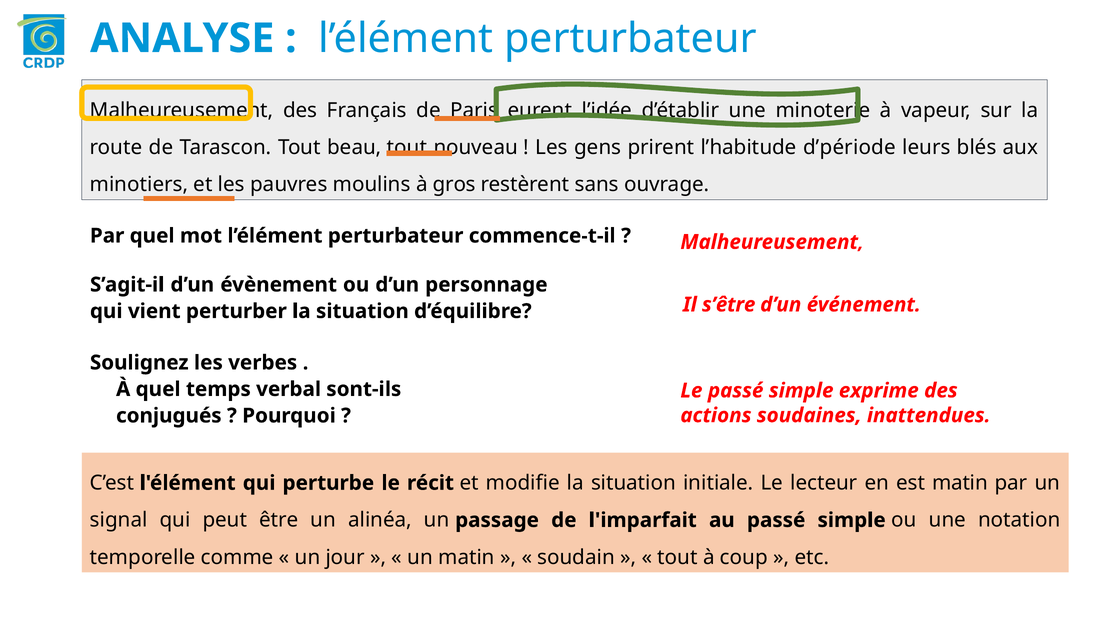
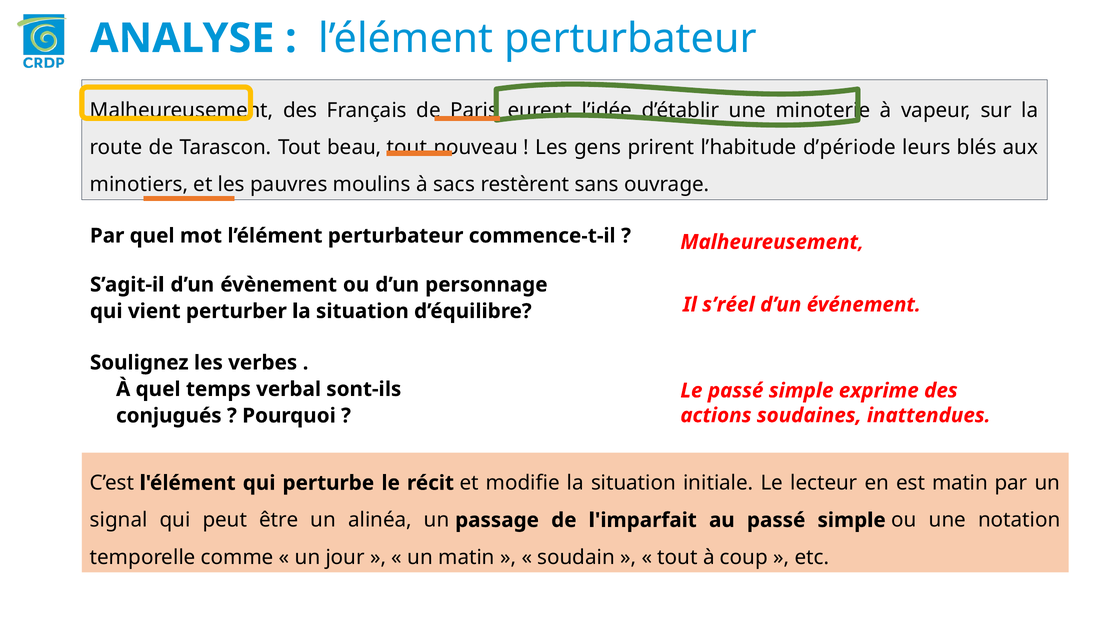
gros: gros -> sacs
s’être: s’être -> s’réel
